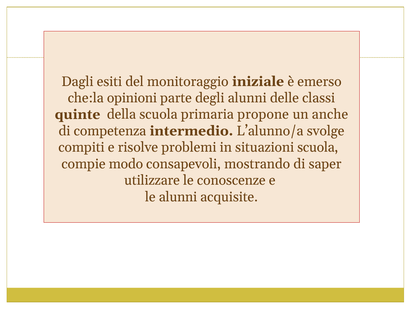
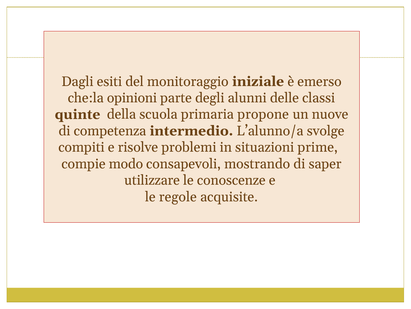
anche: anche -> nuove
situazioni scuola: scuola -> prime
le alunni: alunni -> regole
